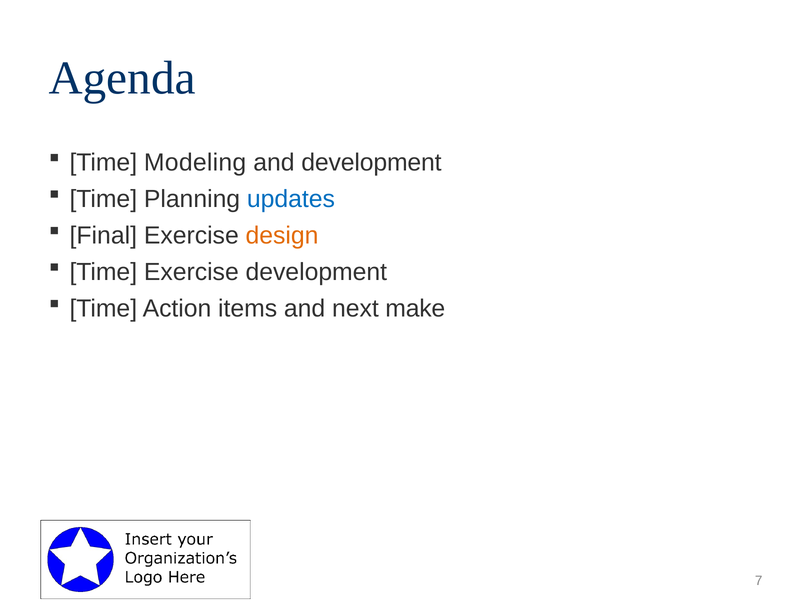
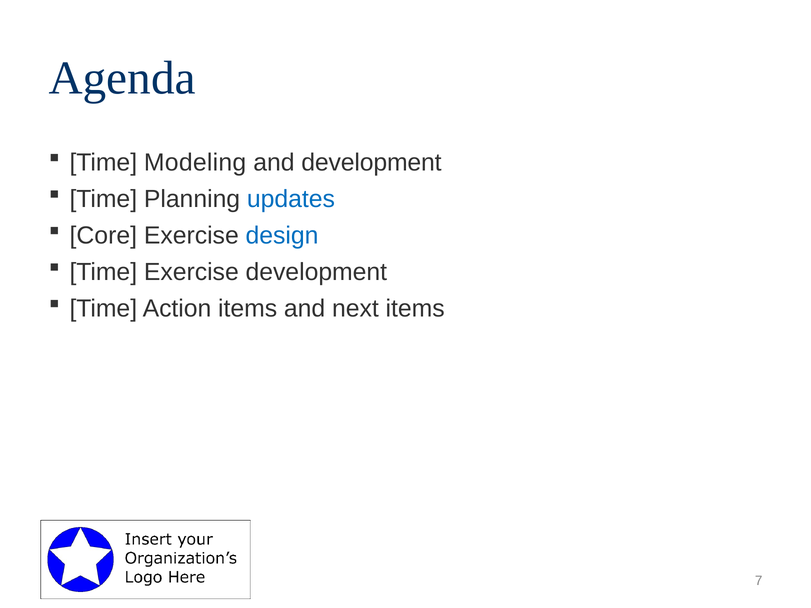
Final: Final -> Core
design colour: orange -> blue
next make: make -> items
